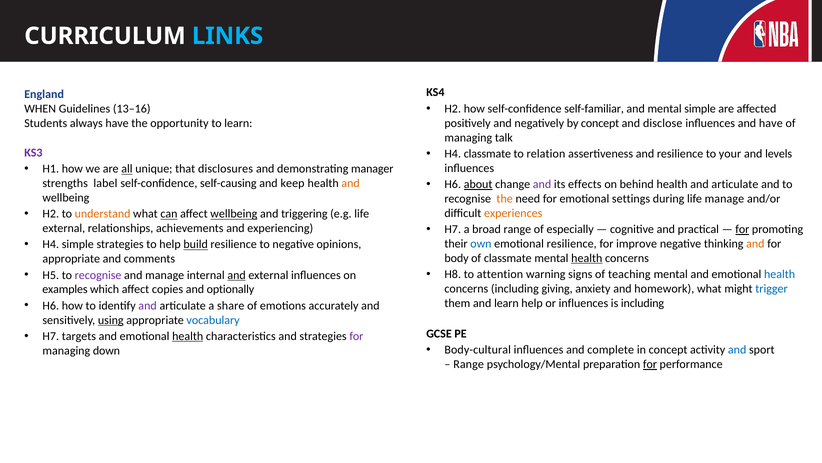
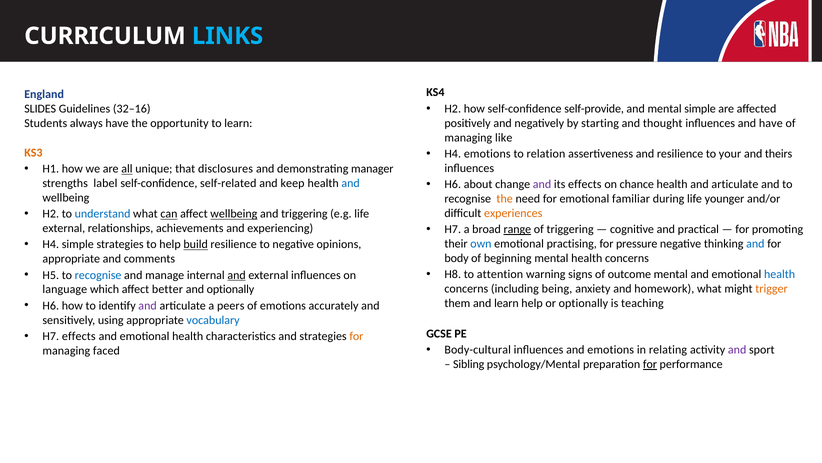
self-familiar: self-familiar -> self-provide
WHEN: WHEN -> SLIDES
13–16: 13–16 -> 32–16
by concept: concept -> starting
disclose: disclose -> thought
talk: talk -> like
H4 classmate: classmate -> emotions
levels: levels -> theirs
KS3 colour: purple -> orange
about underline: present -> none
behind: behind -> chance
self-causing: self-causing -> self-related
and at (351, 183) colour: orange -> blue
settings: settings -> familiar
life manage: manage -> younger
understand colour: orange -> blue
range at (517, 229) underline: none -> present
of especially: especially -> triggering
for at (742, 229) underline: present -> none
emotional resilience: resilience -> practising
improve: improve -> pressure
and at (755, 243) colour: orange -> blue
of classmate: classmate -> beginning
health at (587, 258) underline: present -> none
teaching: teaching -> outcome
recognise at (98, 275) colour: purple -> blue
giving: giving -> being
trigger colour: blue -> orange
examples: examples -> language
copies: copies -> better
or influences: influences -> optionally
is including: including -> teaching
share: share -> peers
using underline: present -> none
H7 targets: targets -> effects
health at (188, 336) underline: present -> none
for at (356, 336) colour: purple -> orange
and complete: complete -> emotions
in concept: concept -> relating
and at (737, 350) colour: blue -> purple
down: down -> faced
Range at (469, 364): Range -> Sibling
